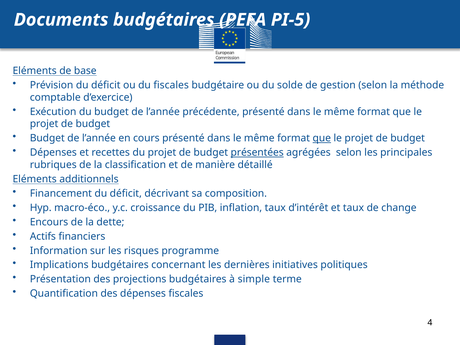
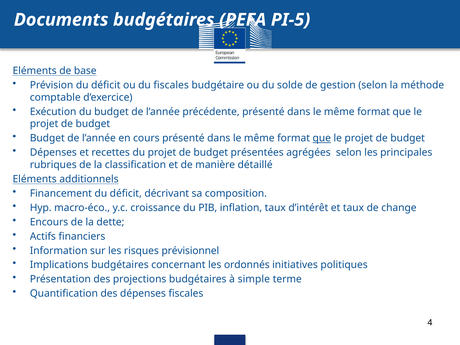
présentées underline: present -> none
programme: programme -> prévisionnel
dernières: dernières -> ordonnés
